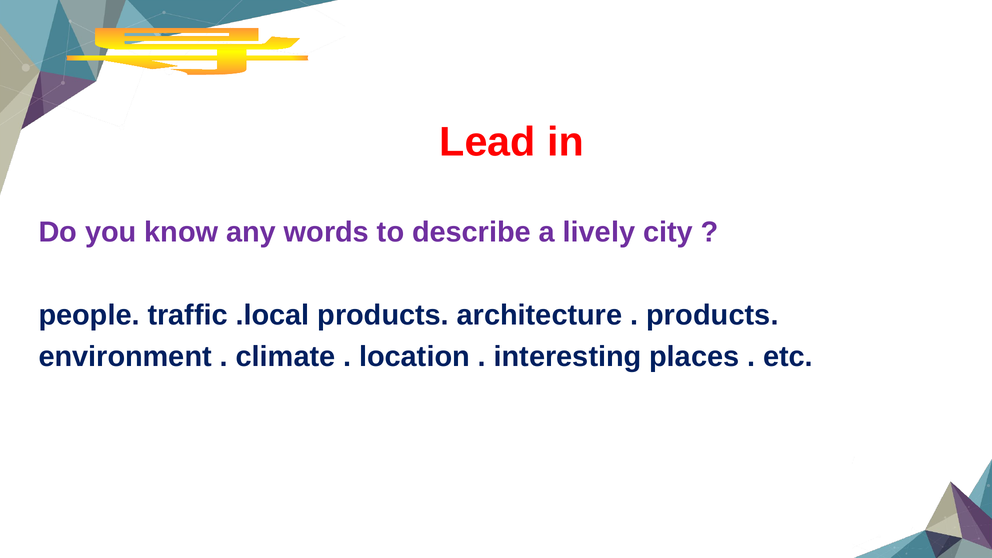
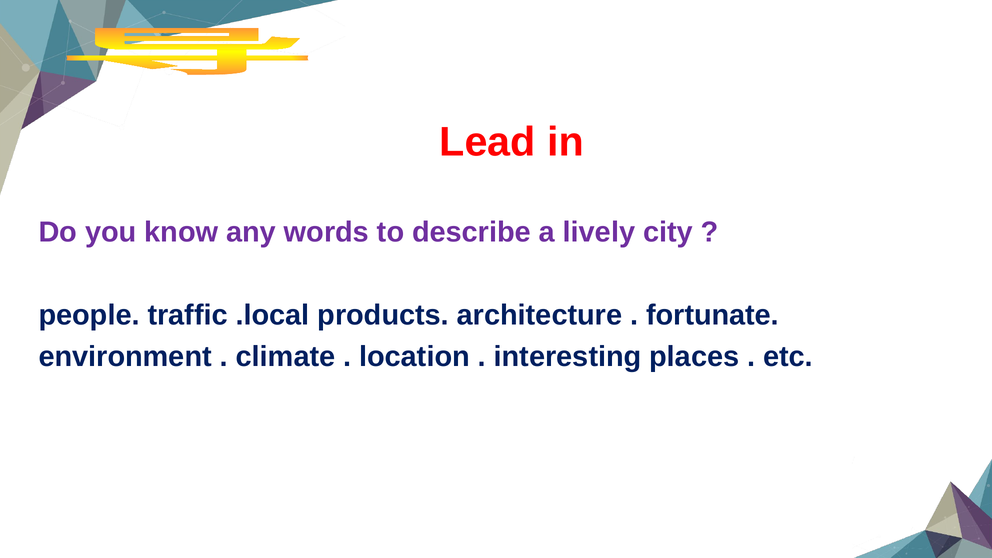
products at (712, 315): products -> fortunate
